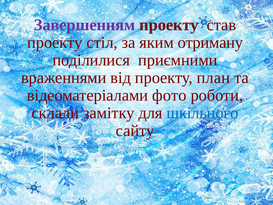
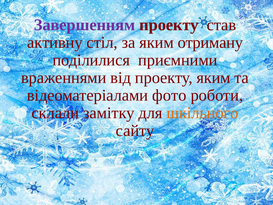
проекту at (55, 42): проекту -> активну
проекту план: план -> яким
шкільного colour: blue -> orange
